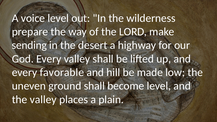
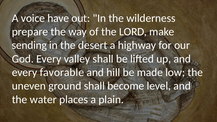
voice level: level -> have
the valley: valley -> water
